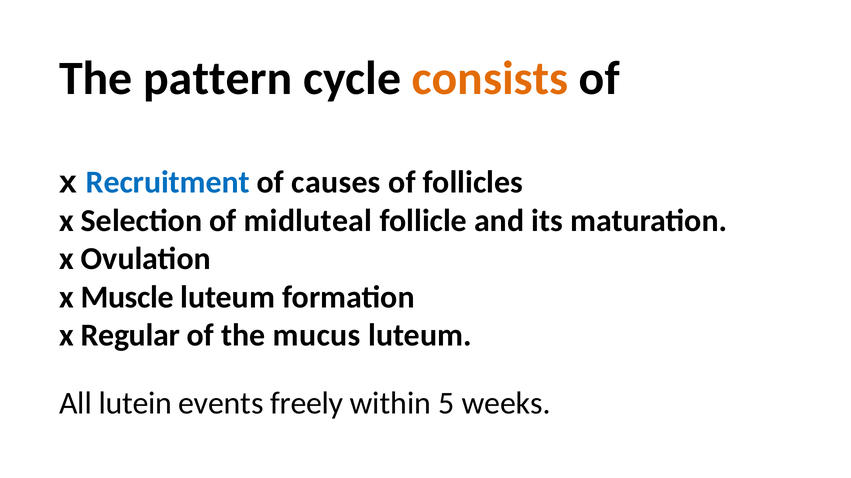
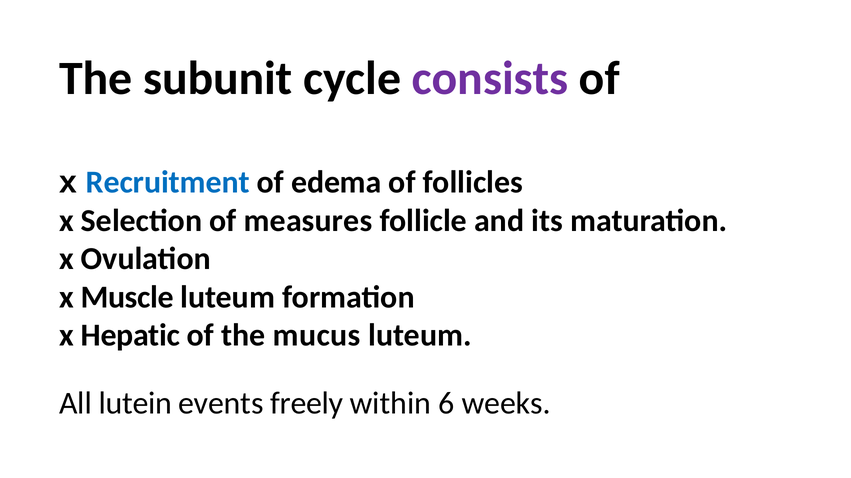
pattern: pattern -> subunit
consists colour: orange -> purple
causes: causes -> edema
midluteal: midluteal -> measures
Regular: Regular -> Hepatic
5: 5 -> 6
